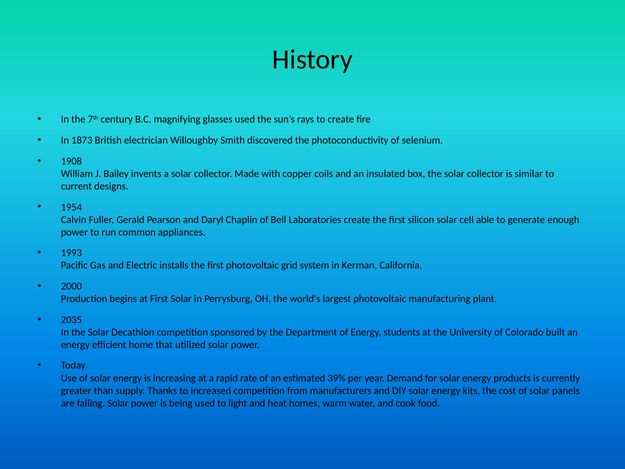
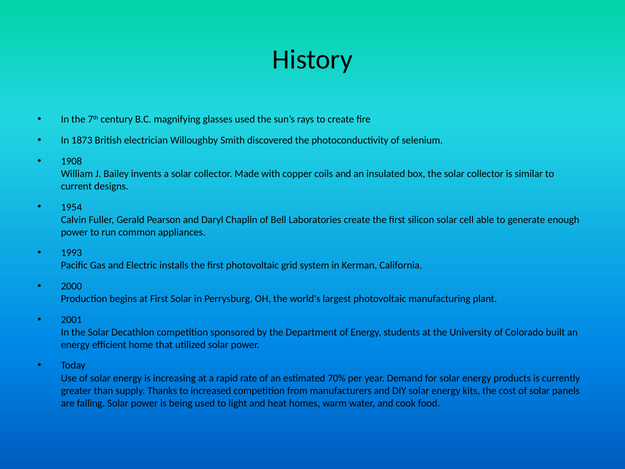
2035: 2035 -> 2001
39%: 39% -> 70%
